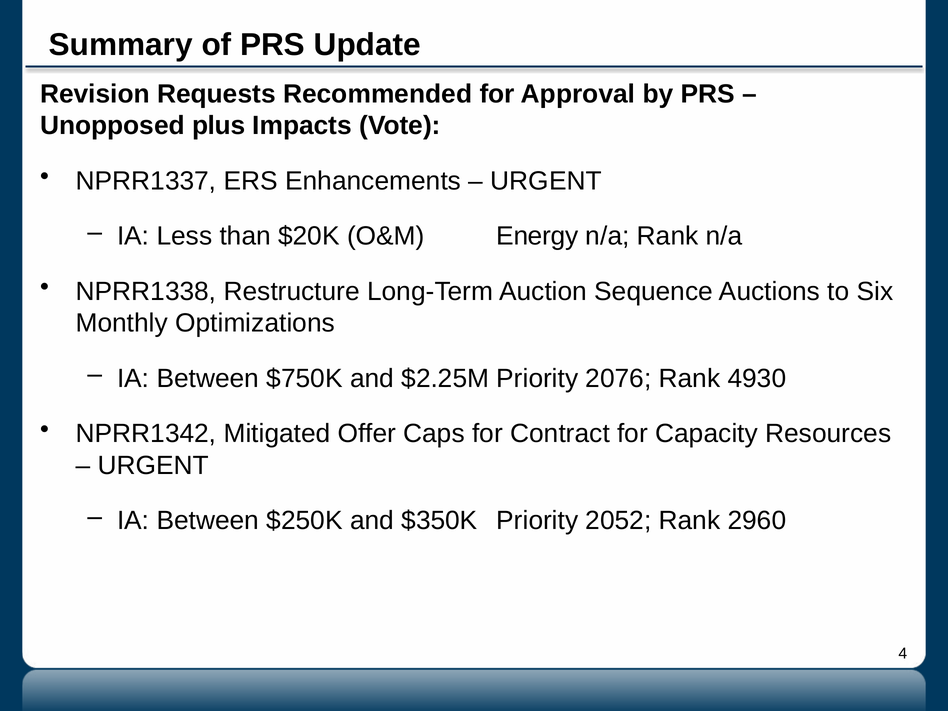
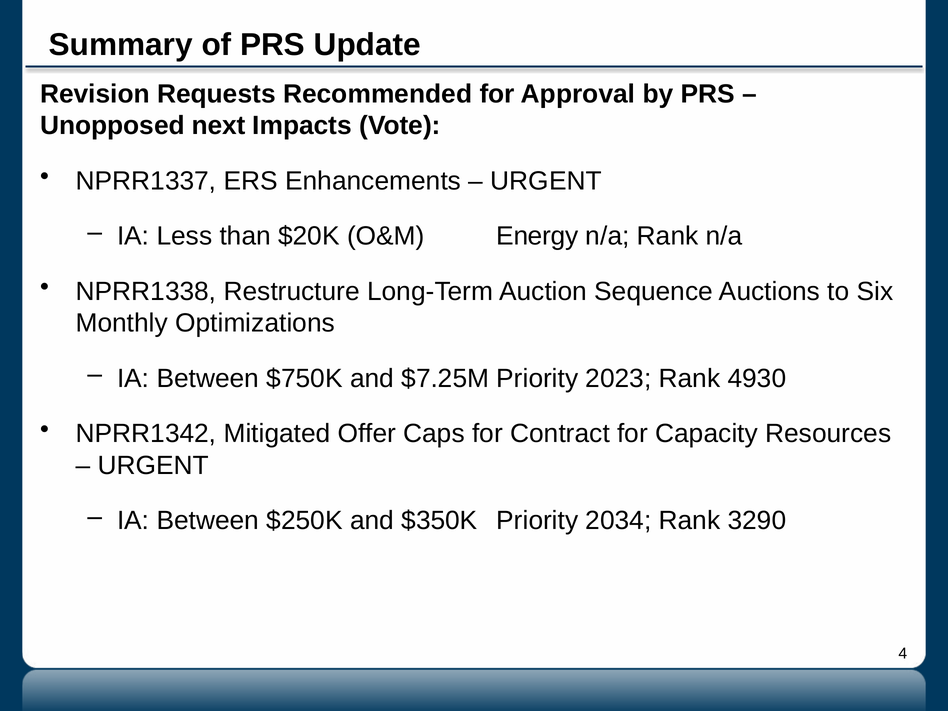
plus: plus -> next
$2.25M: $2.25M -> $7.25M
2076: 2076 -> 2023
2052: 2052 -> 2034
2960: 2960 -> 3290
